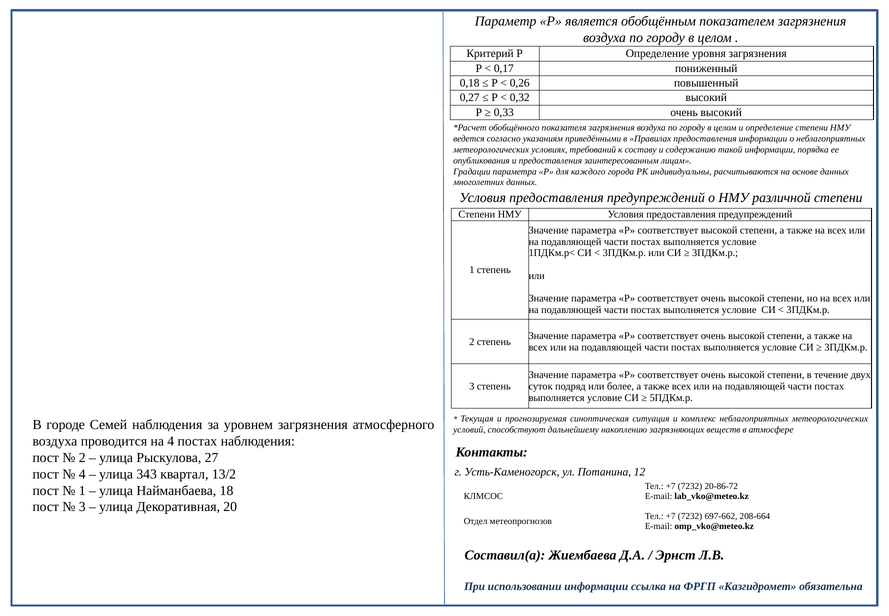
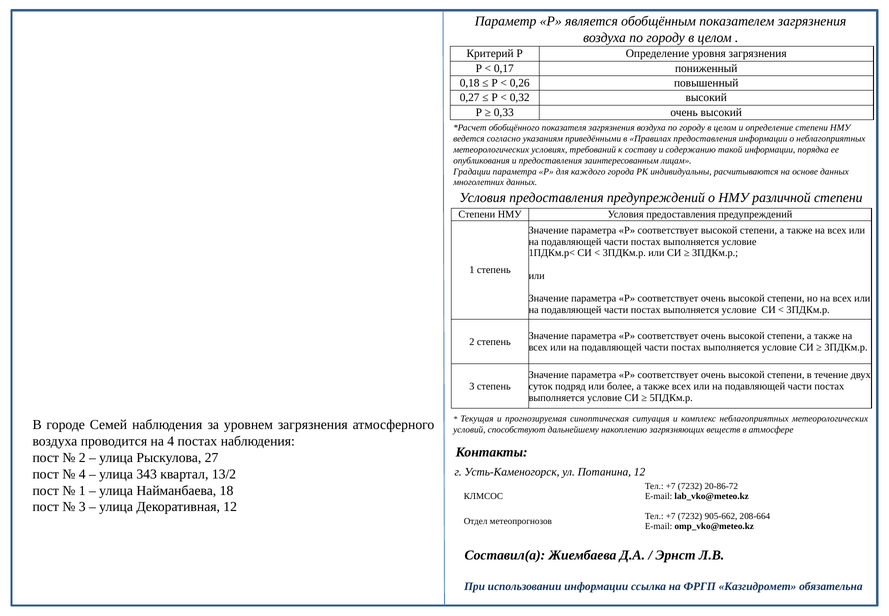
Декоративная 20: 20 -> 12
697-662: 697-662 -> 905-662
